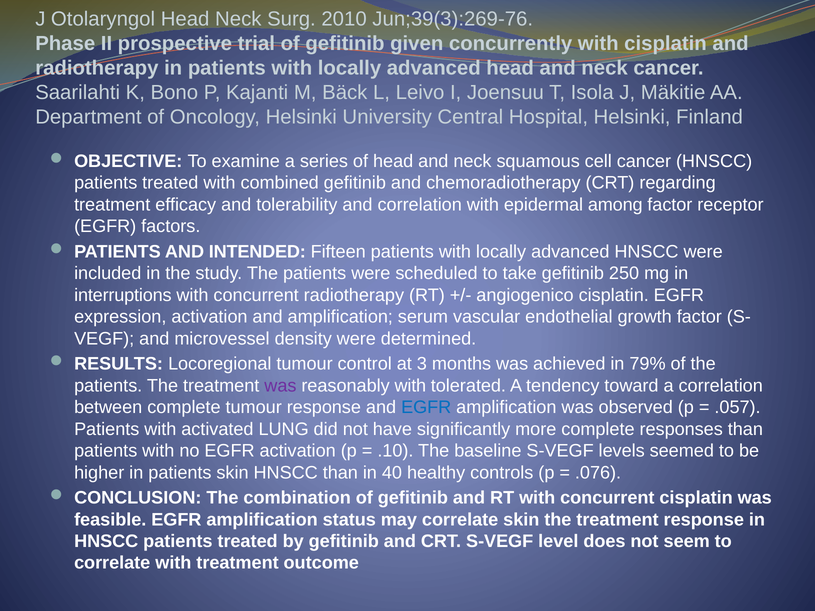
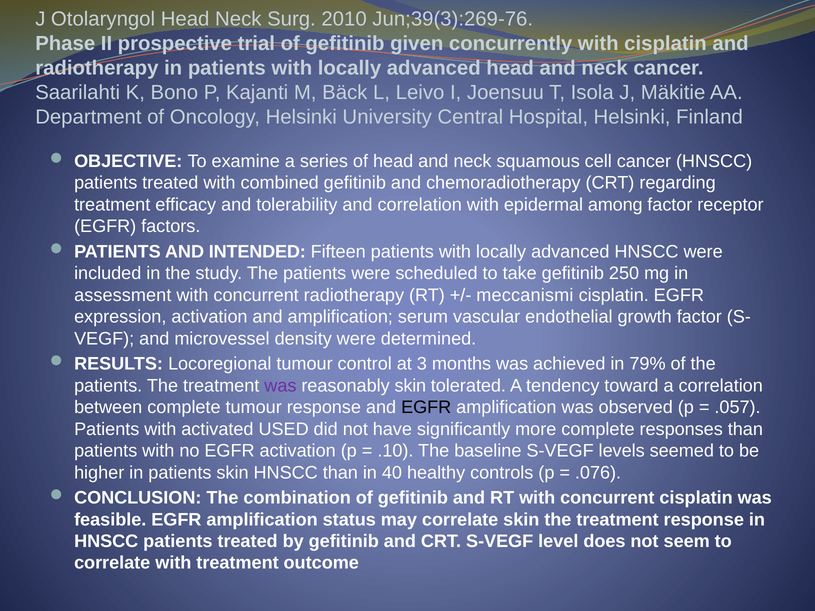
interruptions: interruptions -> assessment
angiogenico: angiogenico -> meccanismi
reasonably with: with -> skin
EGFR at (426, 408) colour: blue -> black
LUNG: LUNG -> USED
